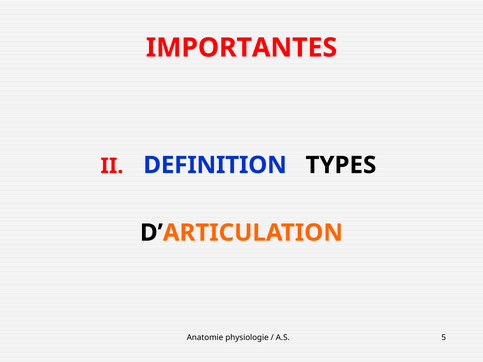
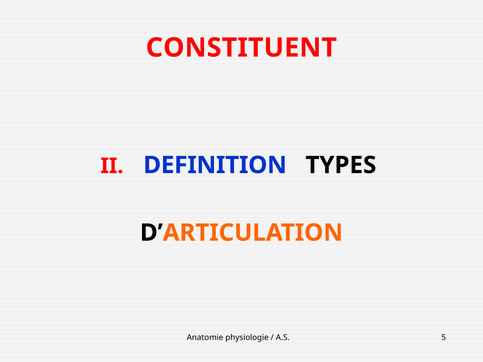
IMPORTANTES: IMPORTANTES -> CONSTITUENT
